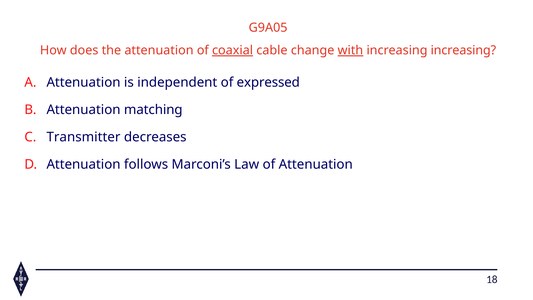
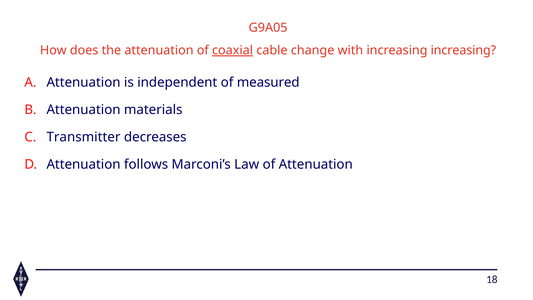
with underline: present -> none
expressed: expressed -> measured
matching: matching -> materials
